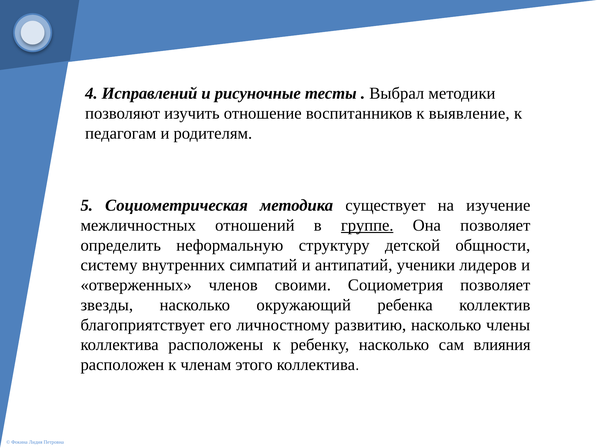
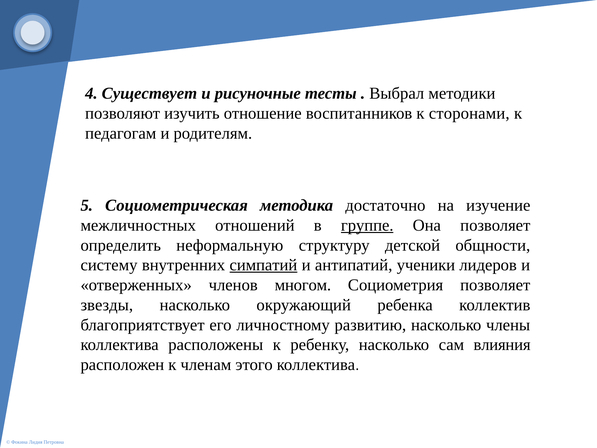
Исправлений: Исправлений -> Существует
выявление: выявление -> сторонами
существует: существует -> достаточно
симпатий underline: none -> present
своими: своими -> многом
